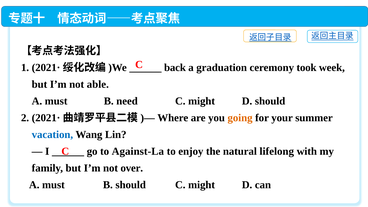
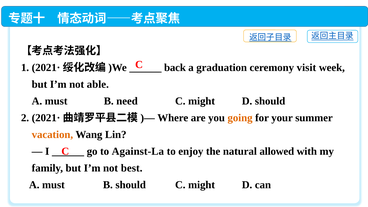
took: took -> visit
vacation colour: blue -> orange
lifelong: lifelong -> allowed
over: over -> best
